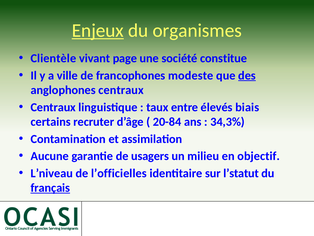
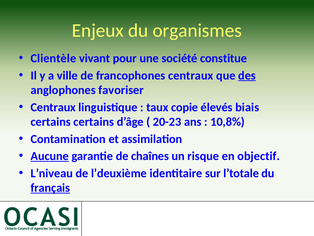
Enjeux underline: present -> none
page: page -> pour
francophones modeste: modeste -> centraux
anglophones centraux: centraux -> favoriser
entre: entre -> copie
certains recruter: recruter -> certains
20-84: 20-84 -> 20-23
34,3%: 34,3% -> 10,8%
Aucune underline: none -> present
usagers: usagers -> chaînes
milieu: milieu -> risque
l’officielles: l’officielles -> l’deuxième
l’statut: l’statut -> l’totale
